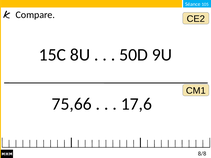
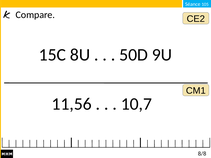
75,66: 75,66 -> 11,56
17,6: 17,6 -> 10,7
